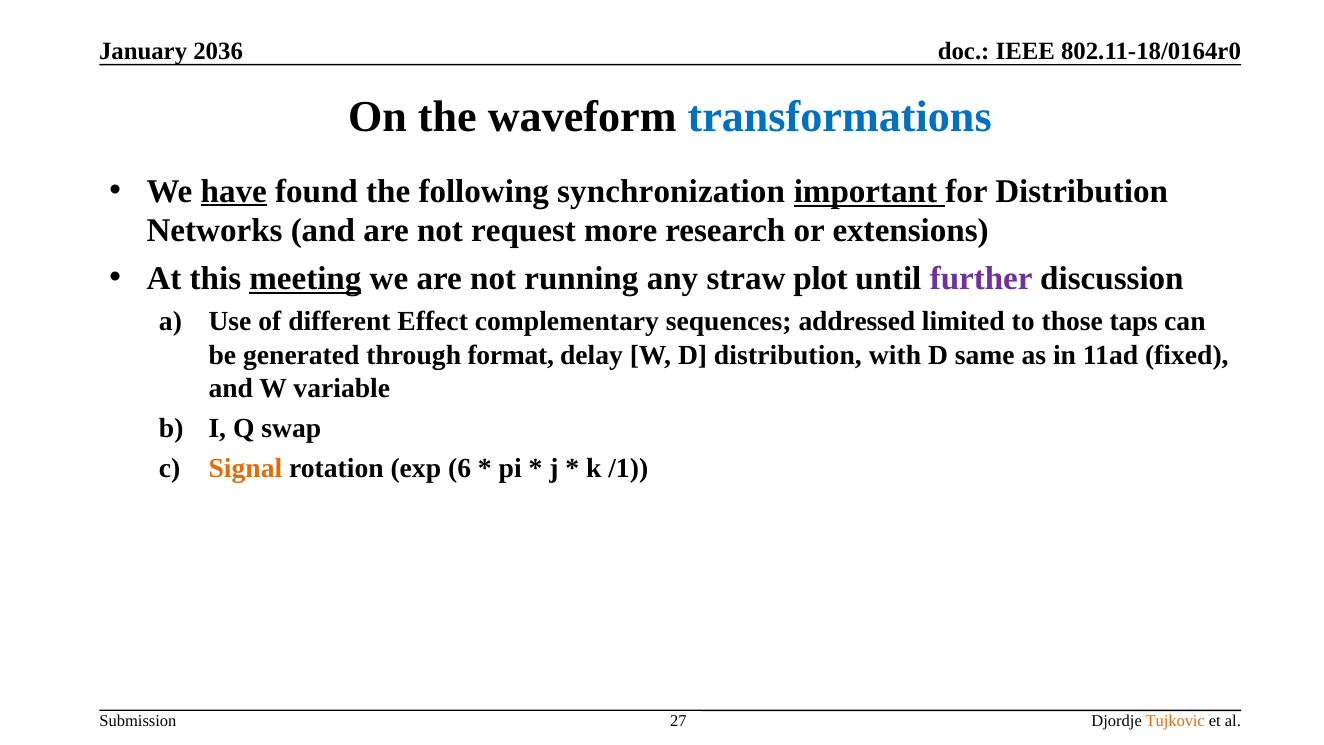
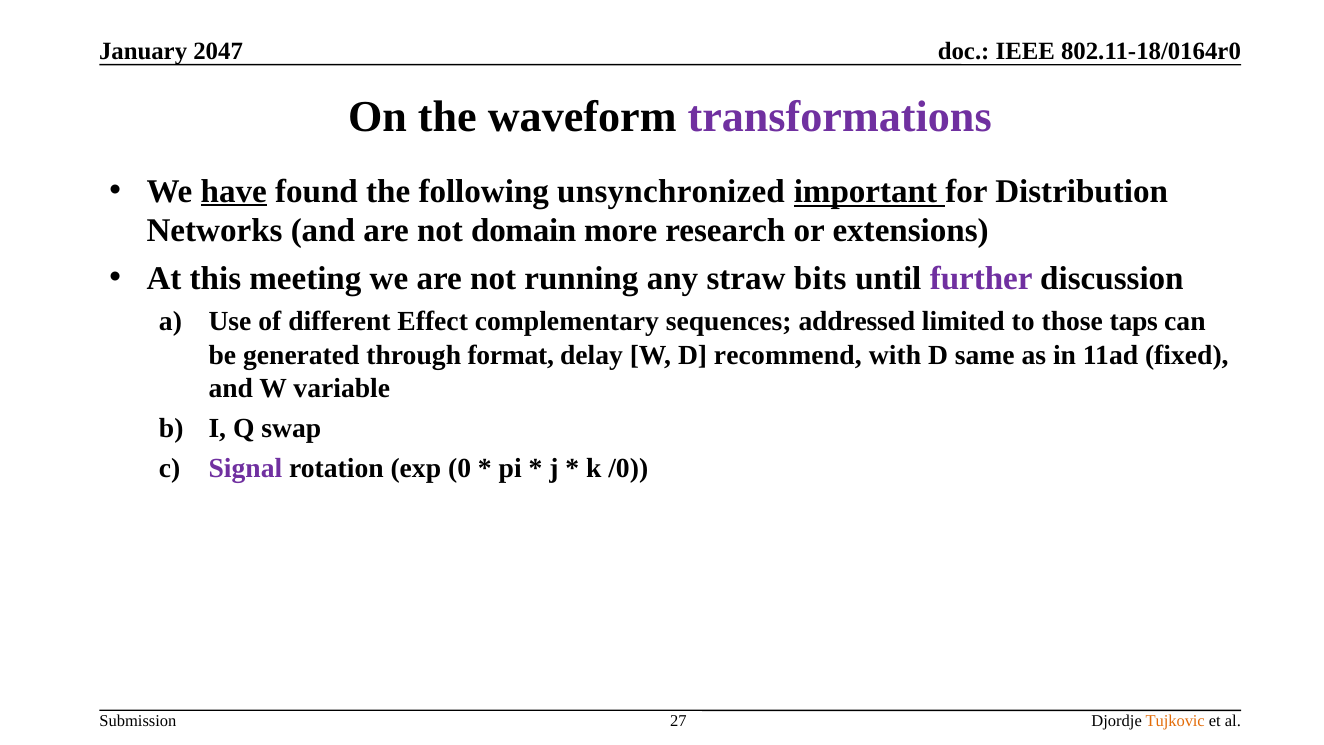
2036: 2036 -> 2047
transformations colour: blue -> purple
synchronization: synchronization -> unsynchronized
request: request -> domain
meeting underline: present -> none
plot: plot -> bits
D distribution: distribution -> recommend
Signal colour: orange -> purple
6: 6 -> 0
/1: /1 -> /0
